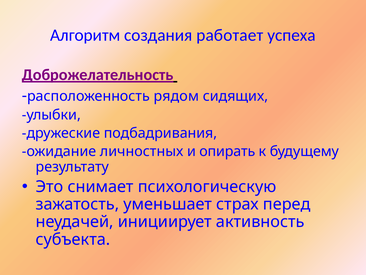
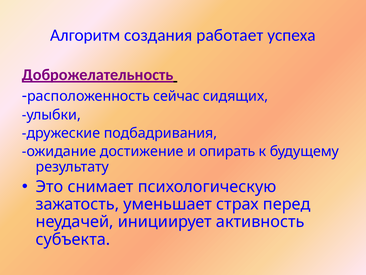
рядом: рядом -> сейчас
личностных: личностных -> достижение
